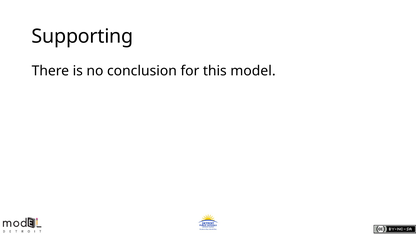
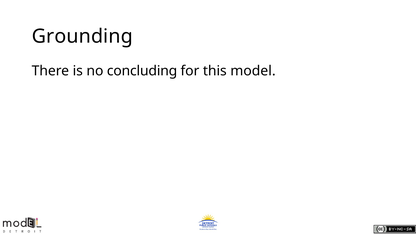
Supporting: Supporting -> Grounding
conclusion: conclusion -> concluding
